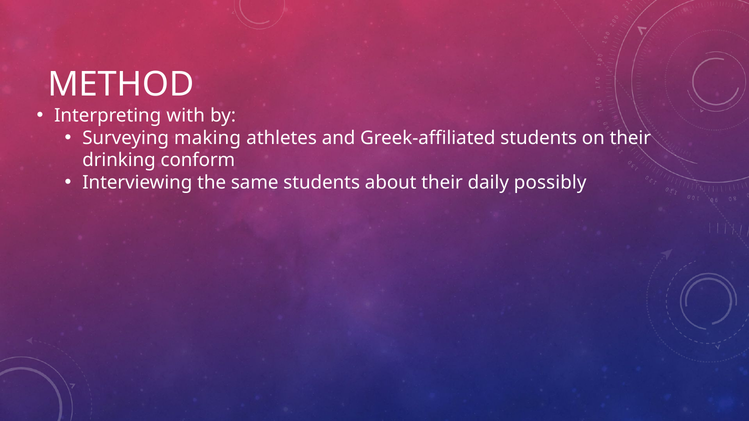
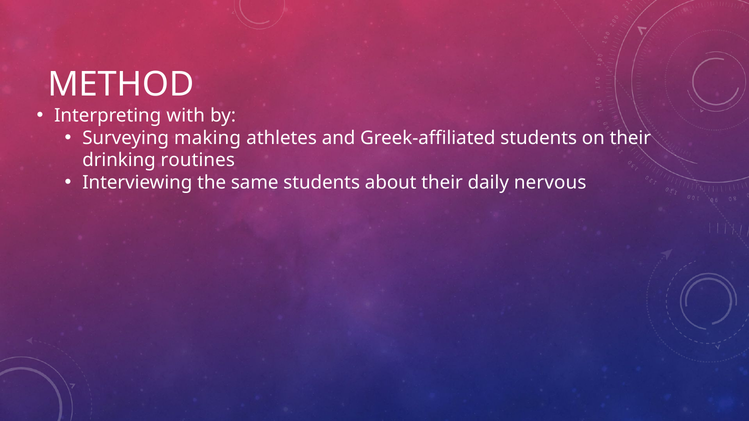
conform: conform -> routines
possibly: possibly -> nervous
